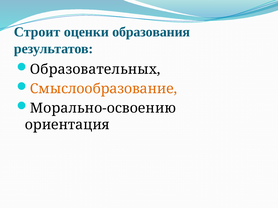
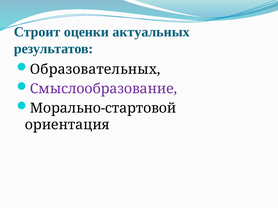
образования: образования -> актуальных
Смыслообразование colour: orange -> purple
Морально-освоению: Морально-освоению -> Морально-стартовой
